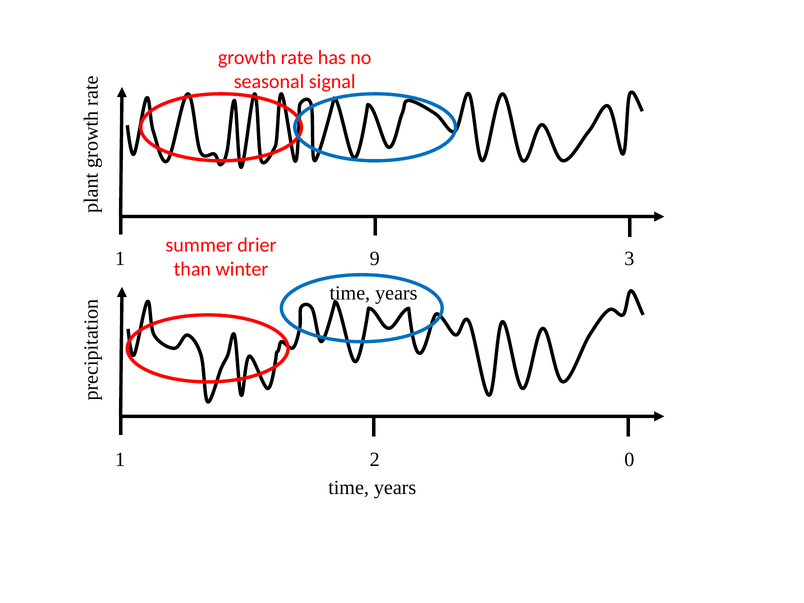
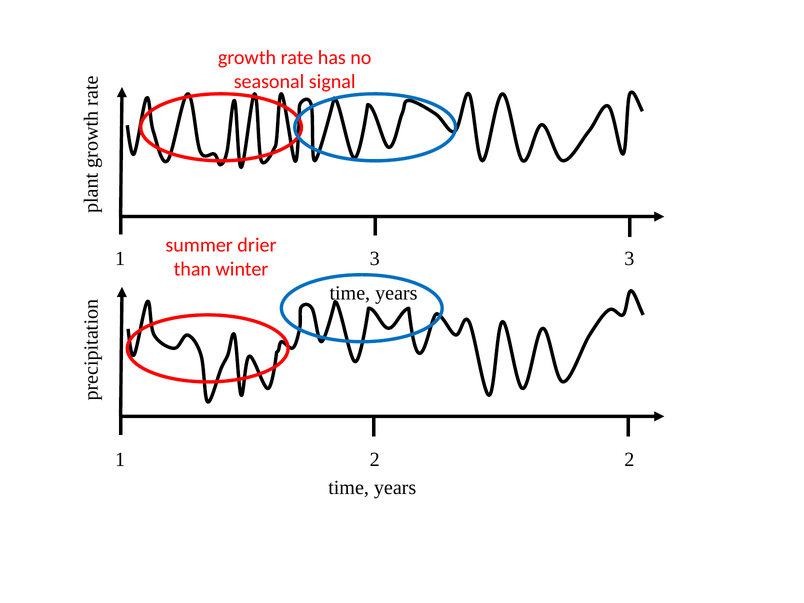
1 9: 9 -> 3
2 0: 0 -> 2
